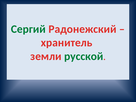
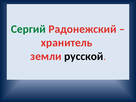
русской colour: green -> black
